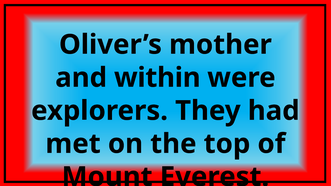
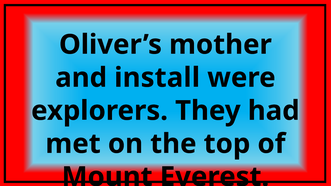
within: within -> install
